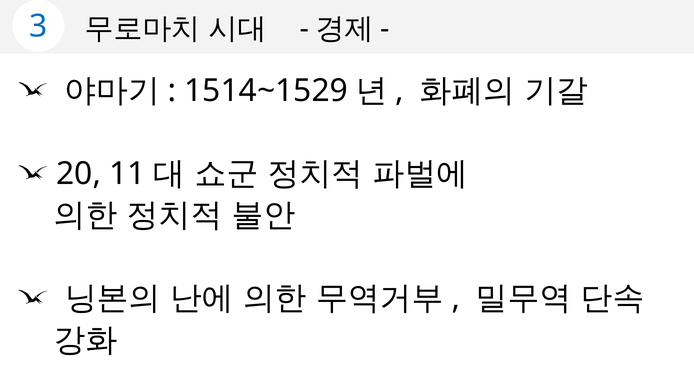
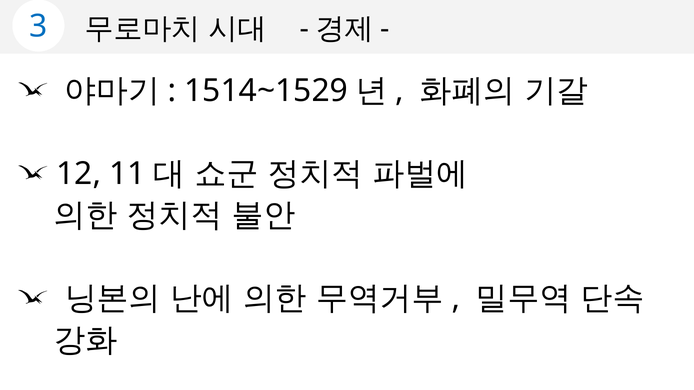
20: 20 -> 12
